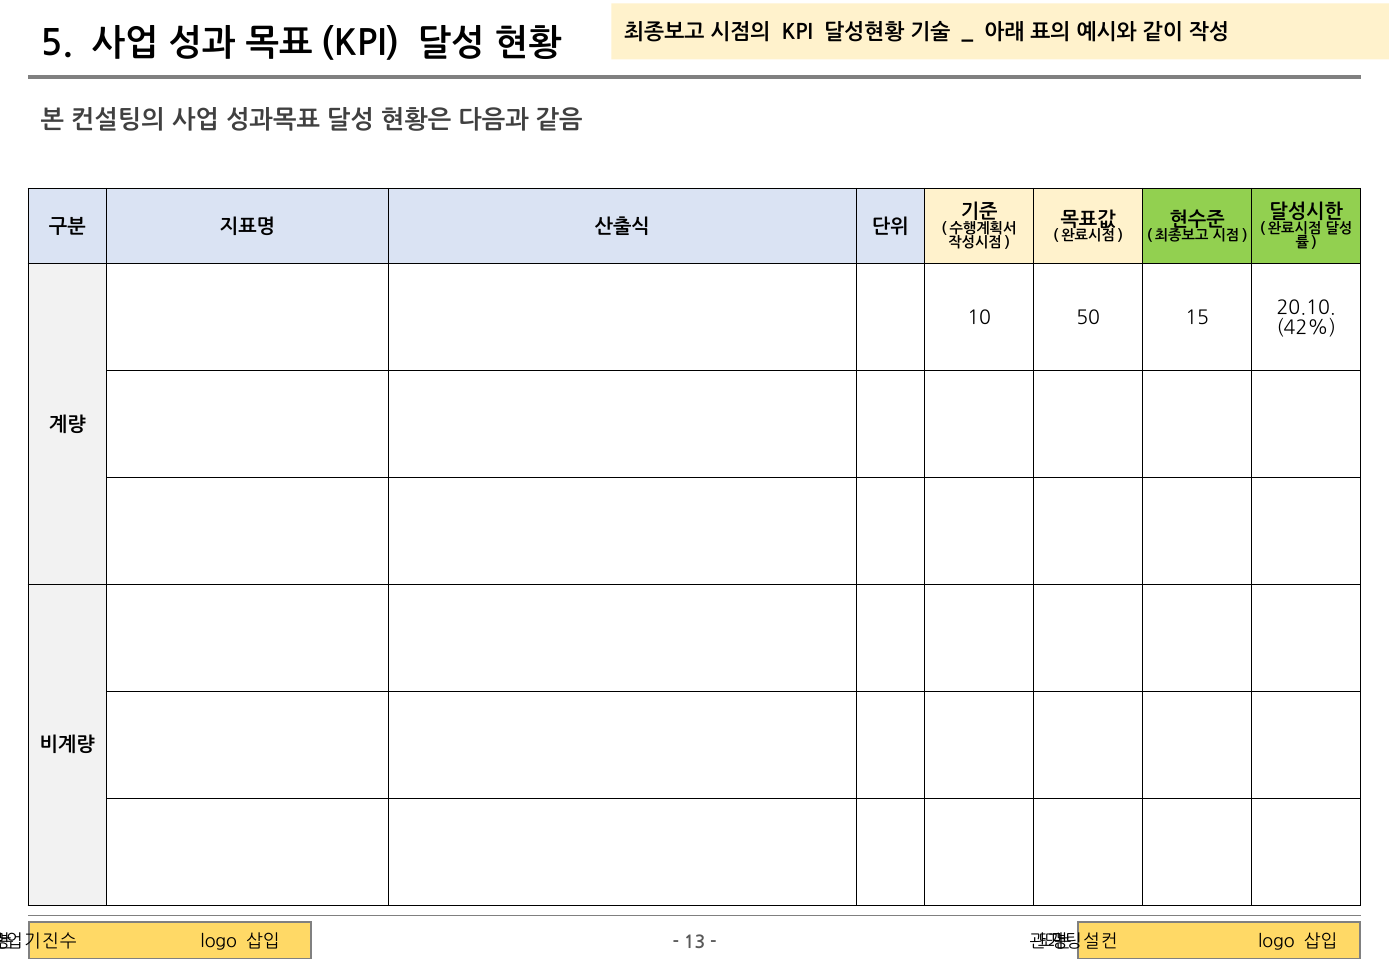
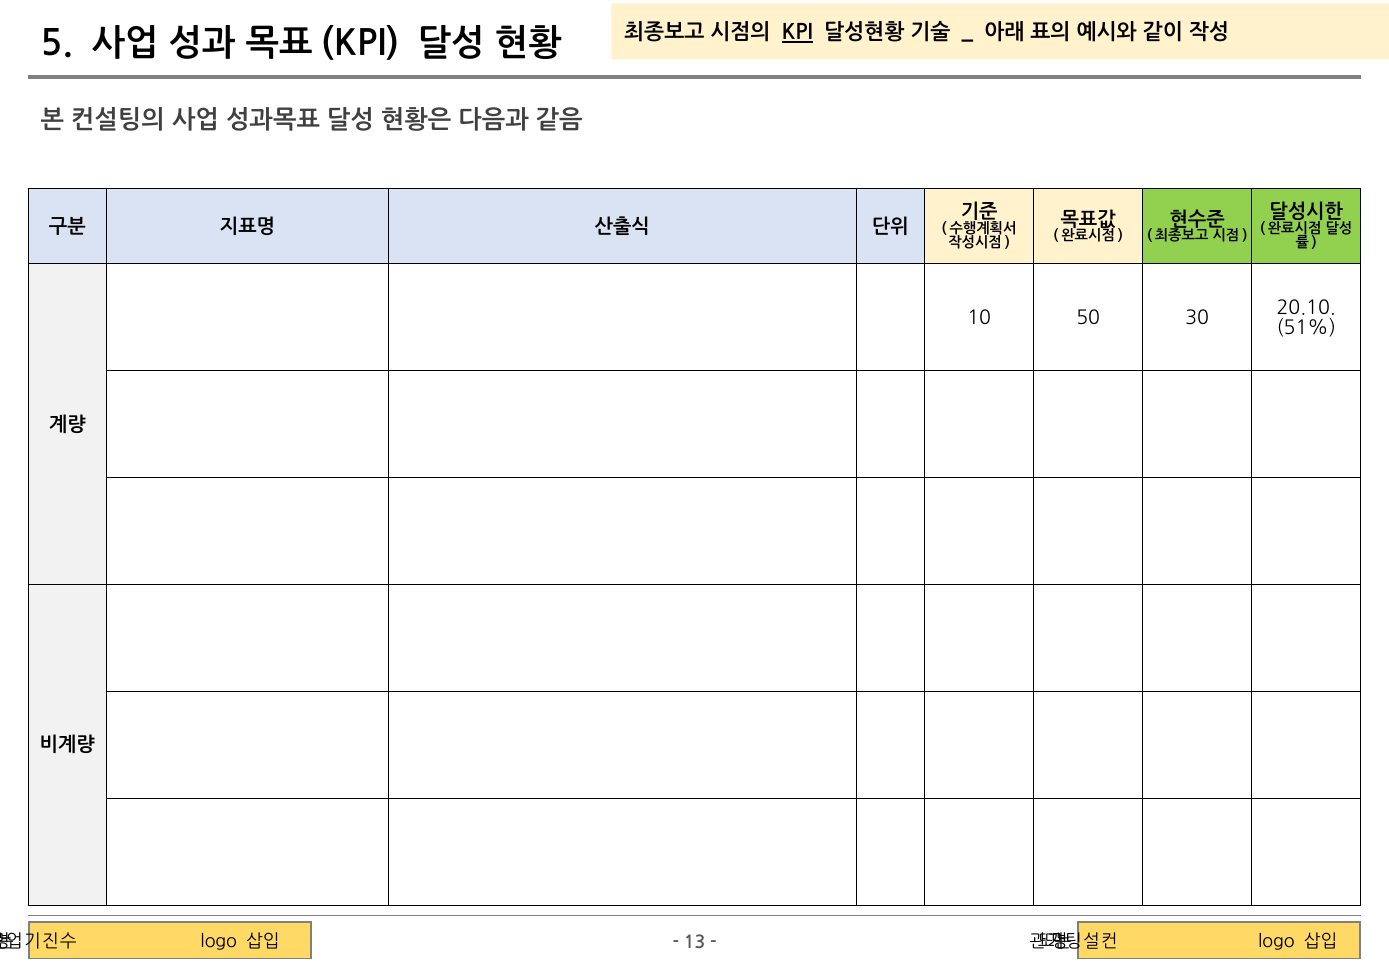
KPI underline: none -> present
15: 15 -> 30
42%: 42% -> 51%
